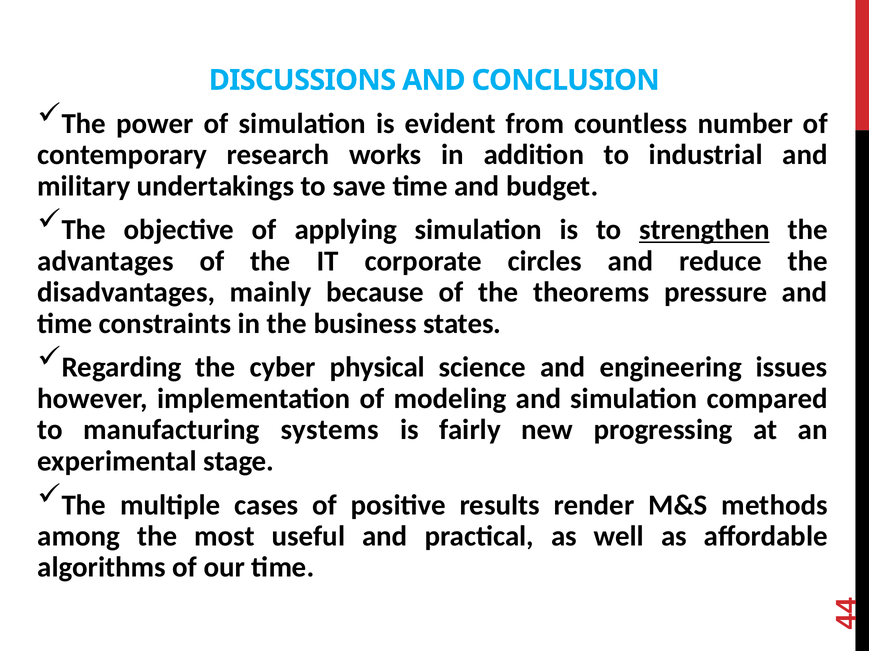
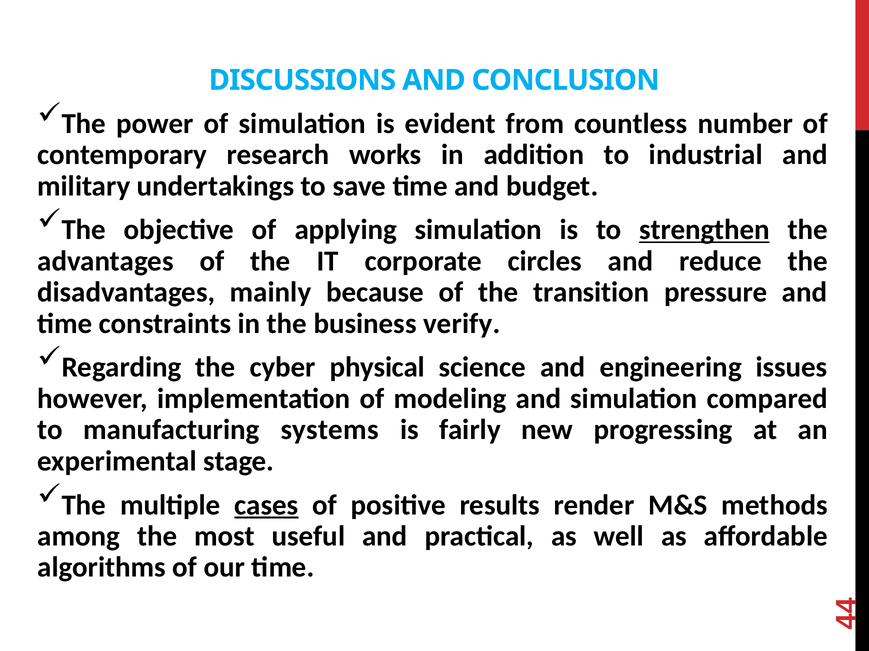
theorems: theorems -> transition
states: states -> verify
cases underline: none -> present
